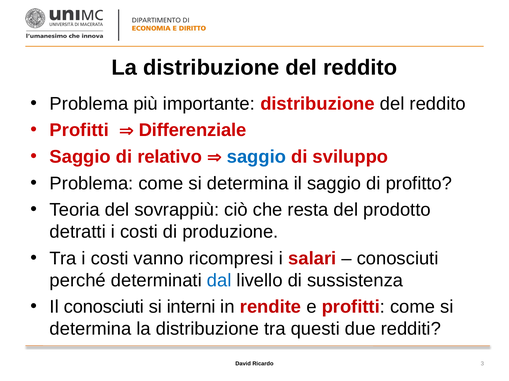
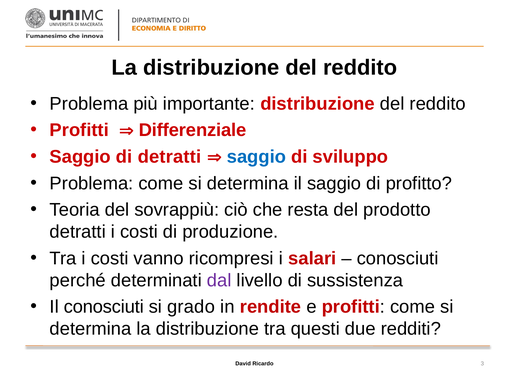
di relativo: relativo -> detratti
dal colour: blue -> purple
interni: interni -> grado
